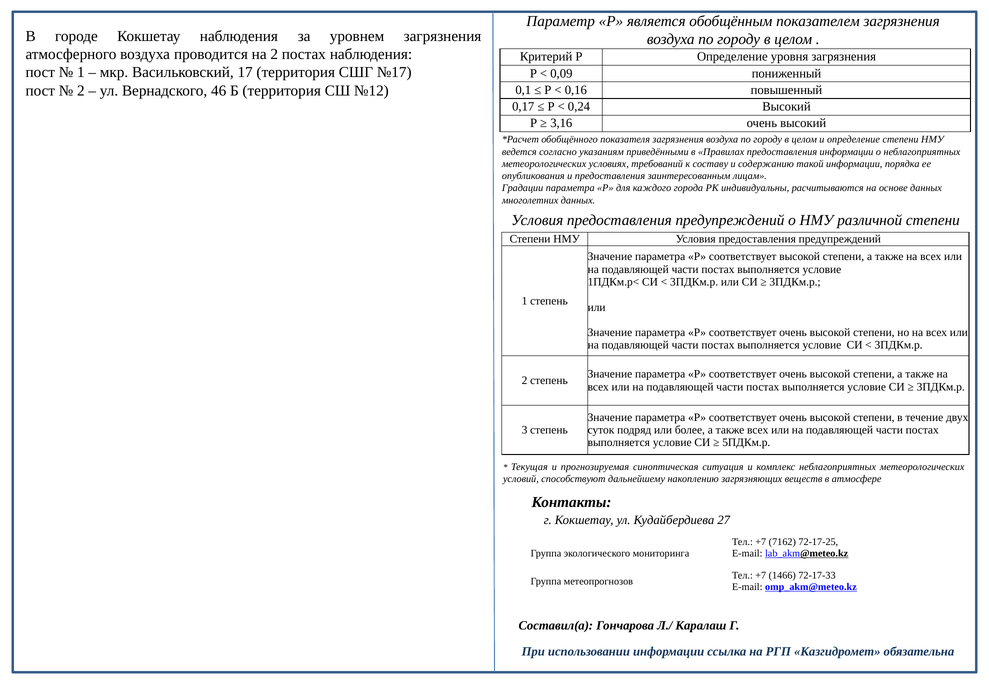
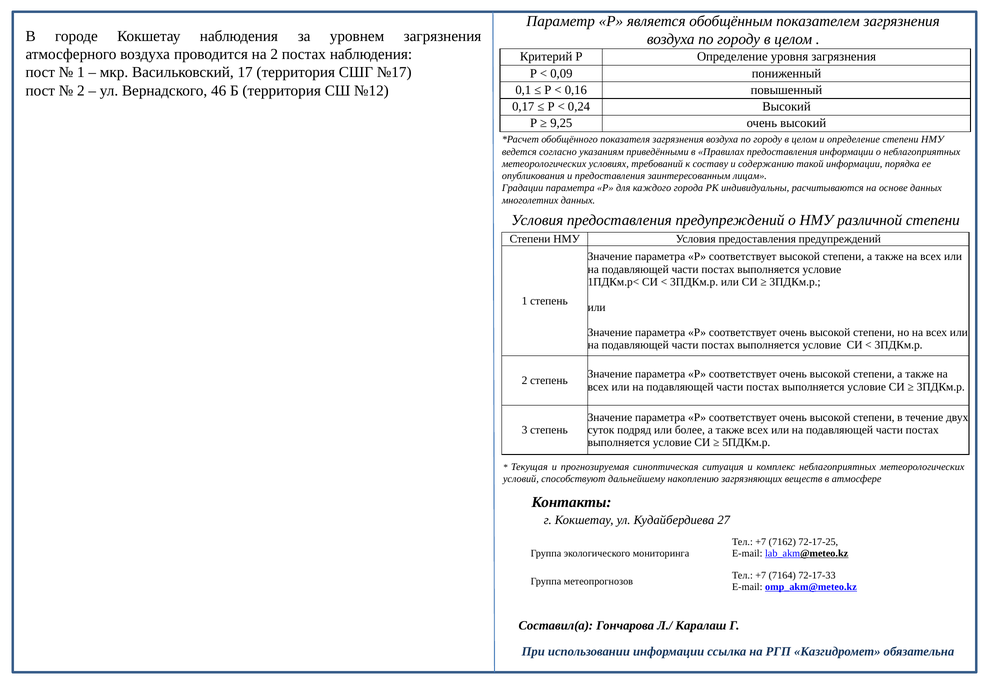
3,16: 3,16 -> 9,25
1466: 1466 -> 7164
